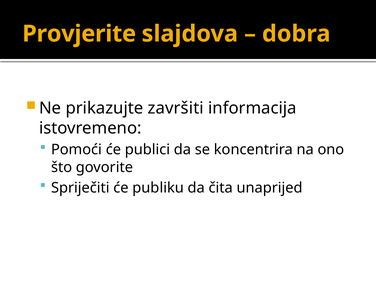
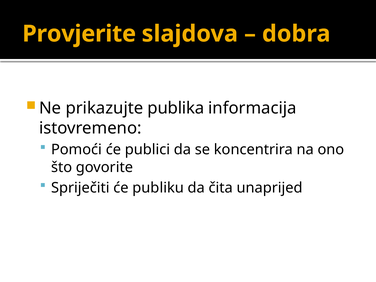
završiti: završiti -> publika
